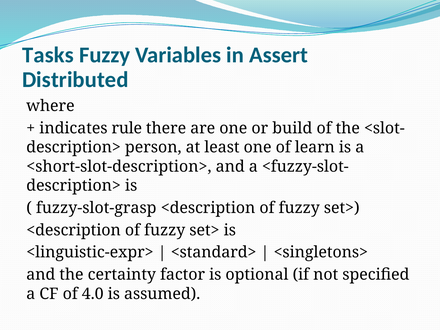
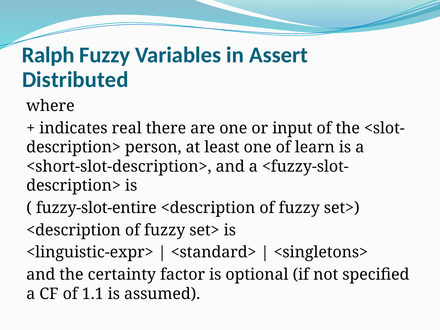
Tasks: Tasks -> Ralph
rule: rule -> real
build: build -> input
fuzzy-slot-grasp: fuzzy-slot-grasp -> fuzzy-slot-entire
4.0: 4.0 -> 1.1
